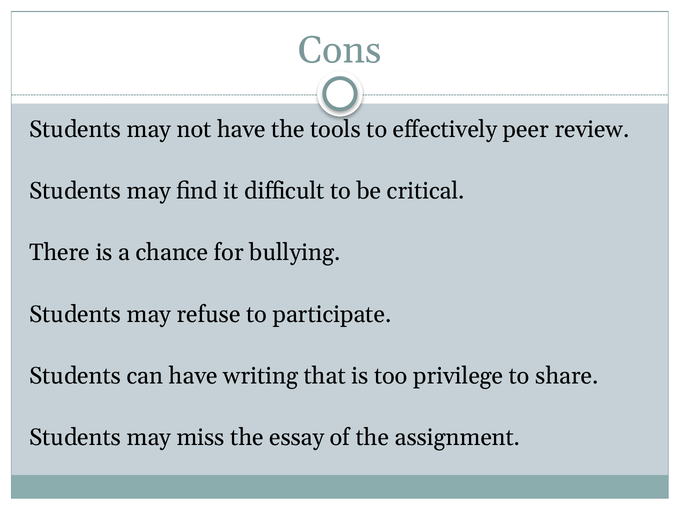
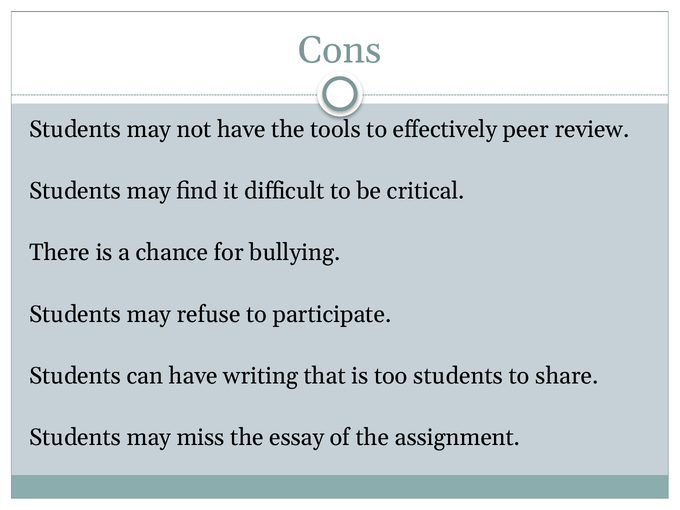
too privilege: privilege -> students
